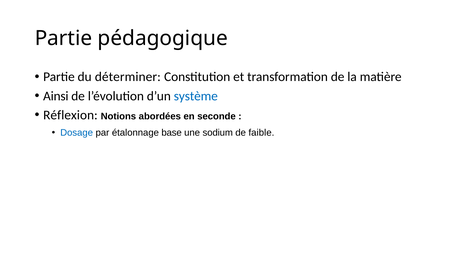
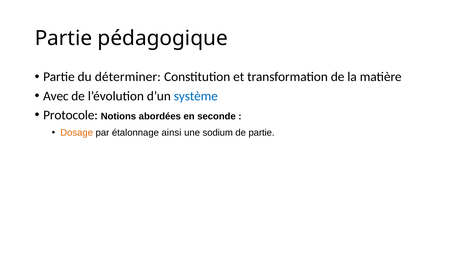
Ainsi: Ainsi -> Avec
Réflexion: Réflexion -> Protocole
Dosage colour: blue -> orange
base: base -> ainsi
de faible: faible -> partie
